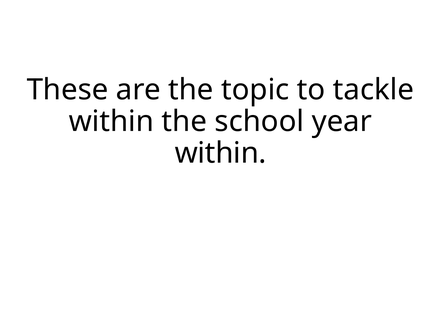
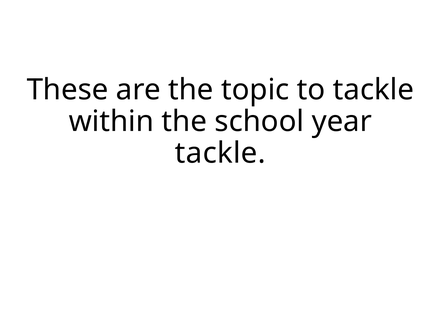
within at (221, 153): within -> tackle
